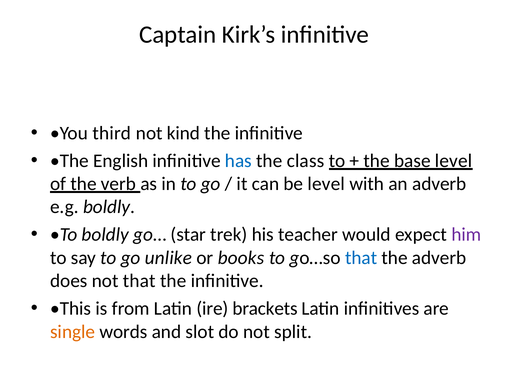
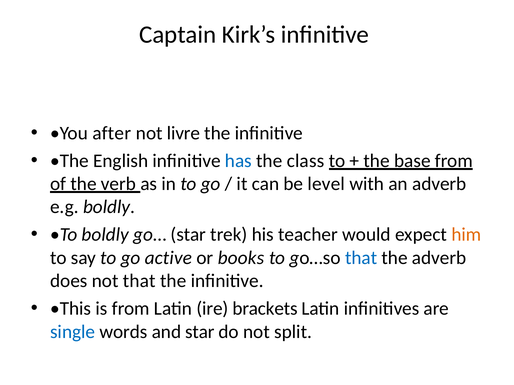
third: third -> after
kind: kind -> livre
base level: level -> from
him colour: purple -> orange
unlike: unlike -> active
single colour: orange -> blue
and slot: slot -> star
